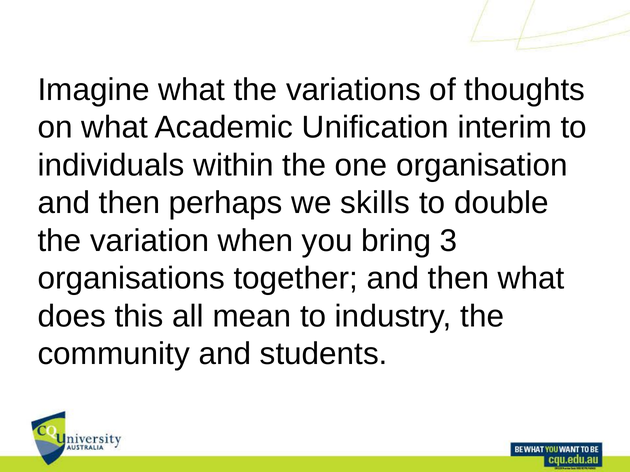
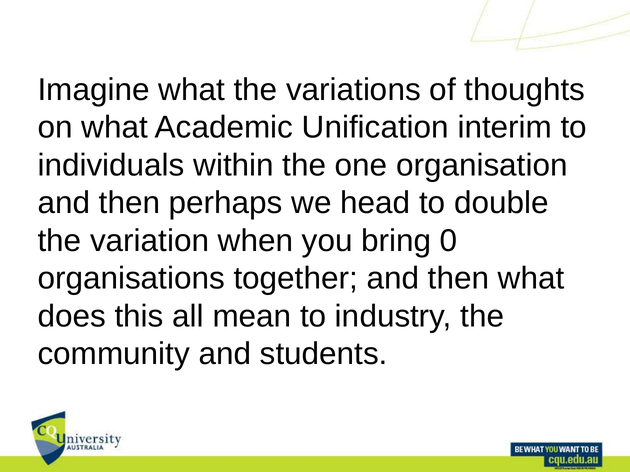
skills: skills -> head
3: 3 -> 0
